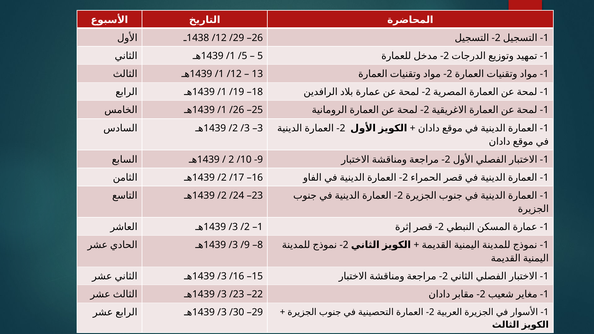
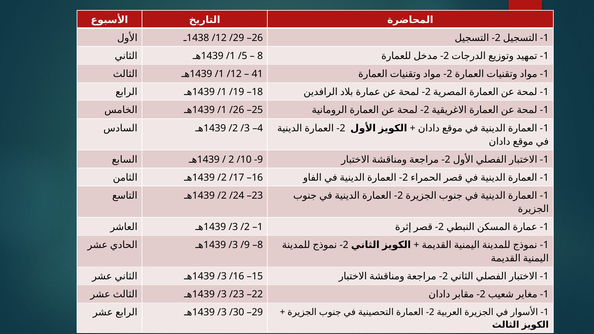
5 at (260, 56): 5 -> 8
13: 13 -> 41
3 at (260, 128): 3 -> 4
